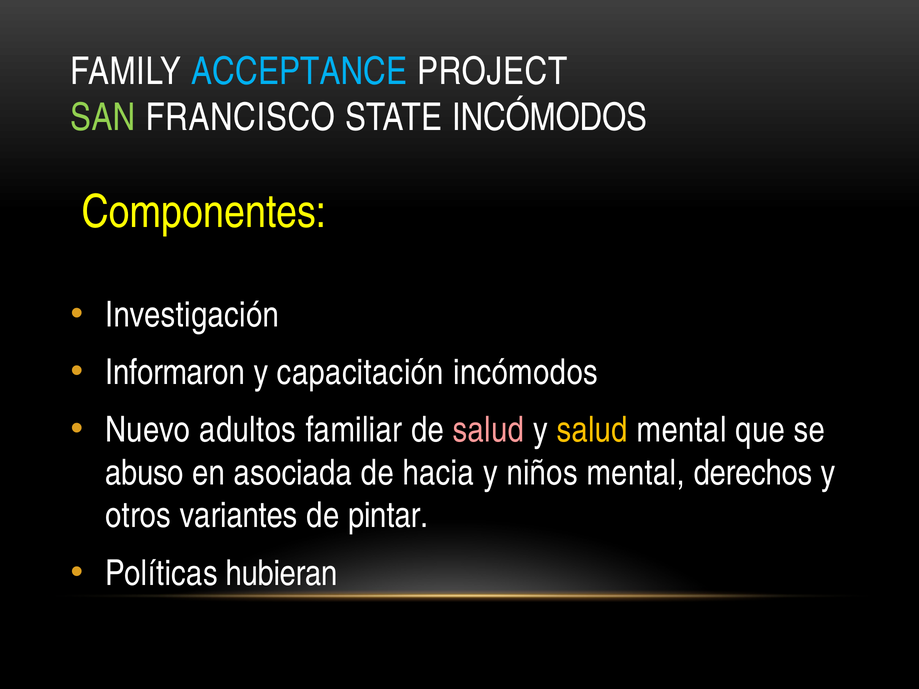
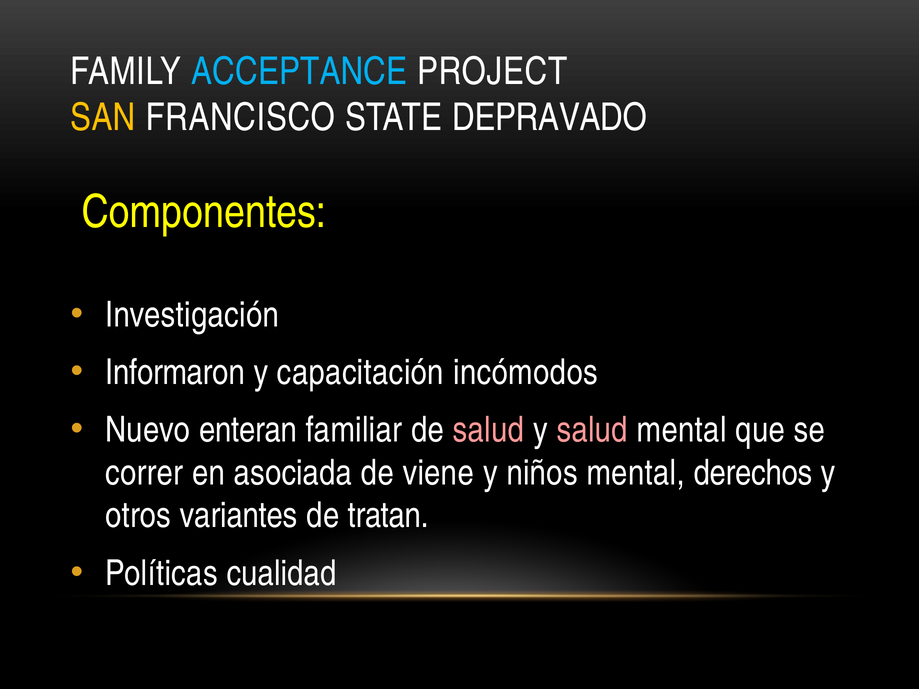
SAN colour: light green -> yellow
STATE INCÓMODOS: INCÓMODOS -> DEPRAVADO
adultos: adultos -> enteran
salud at (592, 430) colour: yellow -> pink
abuso: abuso -> correr
hacia: hacia -> viene
pintar: pintar -> tratan
hubieran: hubieran -> cualidad
